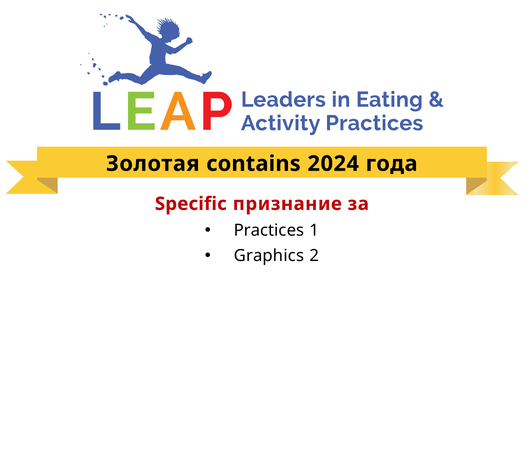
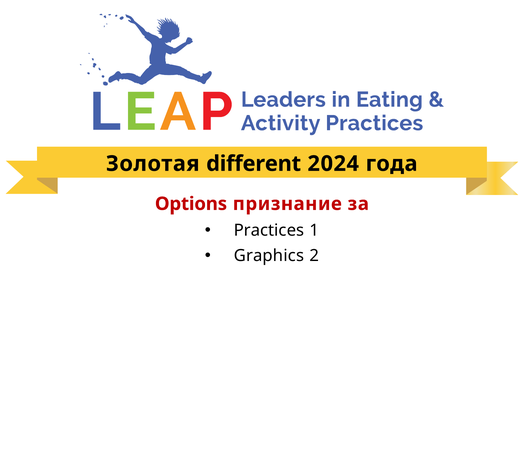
contains: contains -> different
Specific: Specific -> Options
